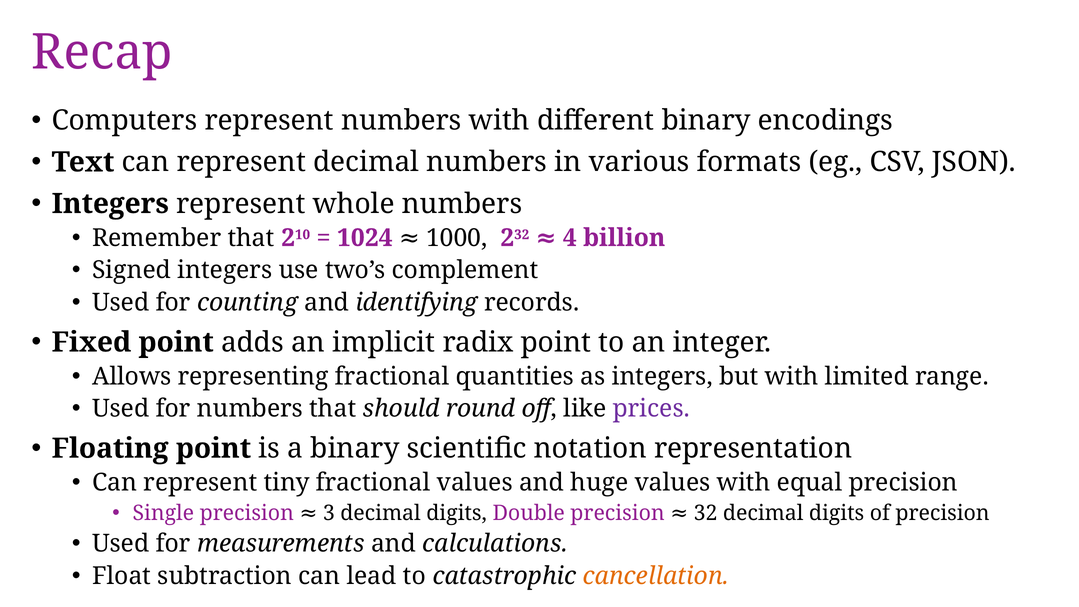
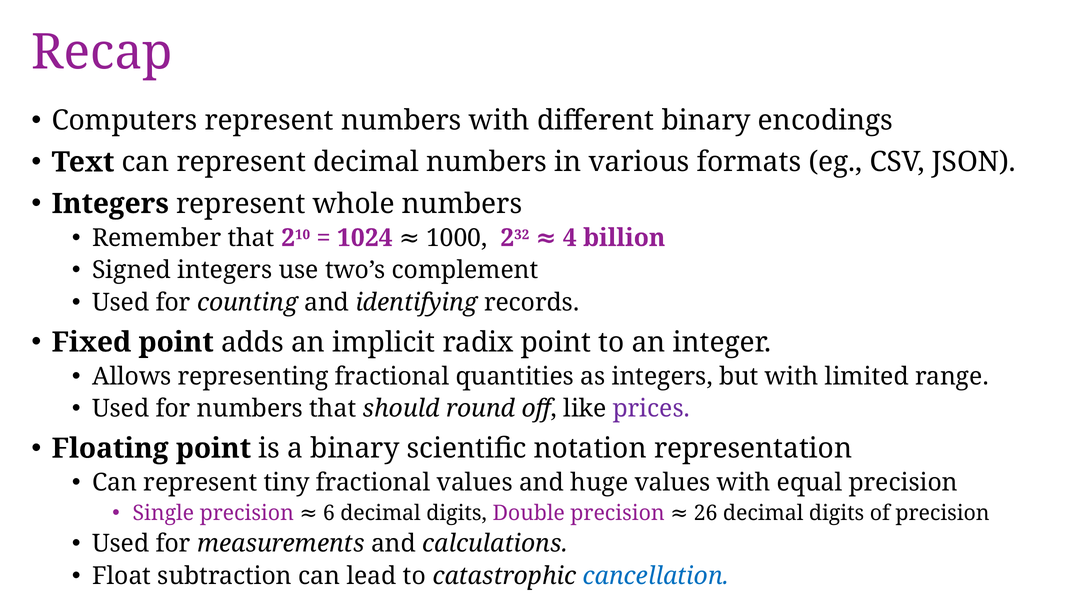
3: 3 -> 6
32: 32 -> 26
cancellation colour: orange -> blue
